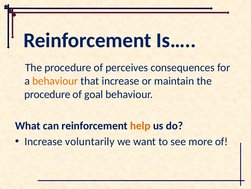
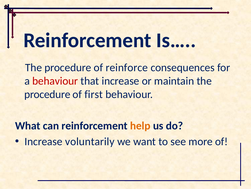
perceives: perceives -> reinforce
behaviour at (55, 81) colour: orange -> red
goal: goal -> first
